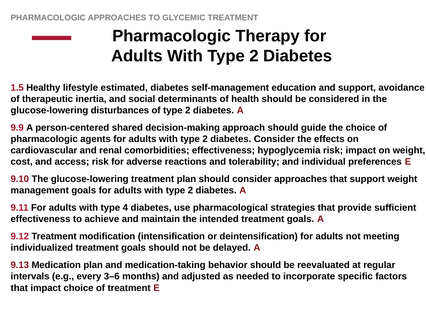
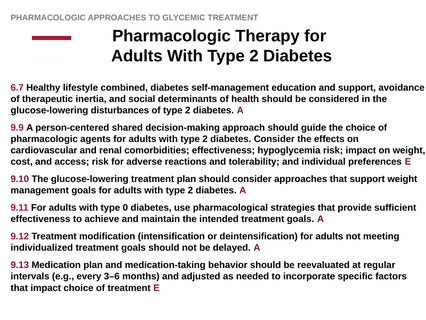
1.5: 1.5 -> 6.7
estimated: estimated -> combined
4: 4 -> 0
